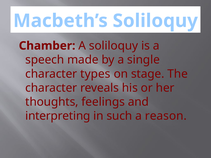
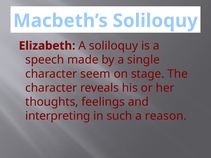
Chamber: Chamber -> Elizabeth
types: types -> seem
